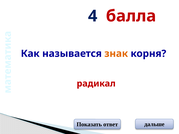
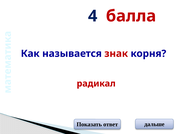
знак colour: orange -> red
